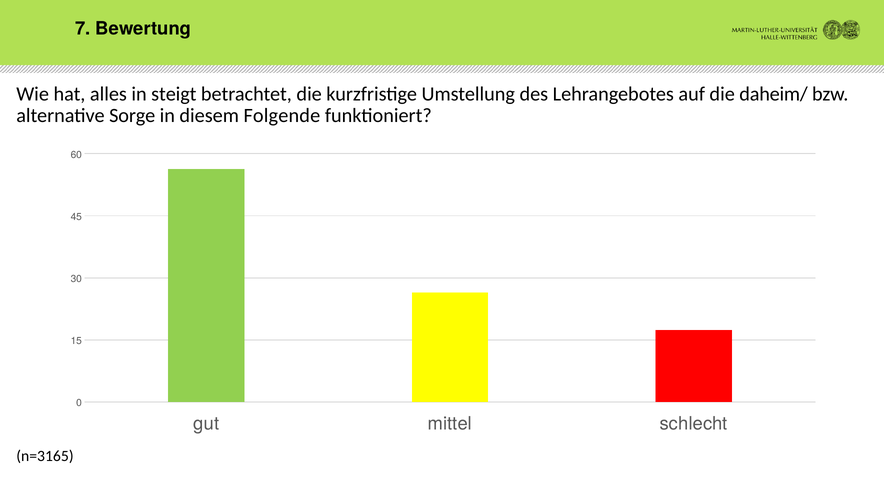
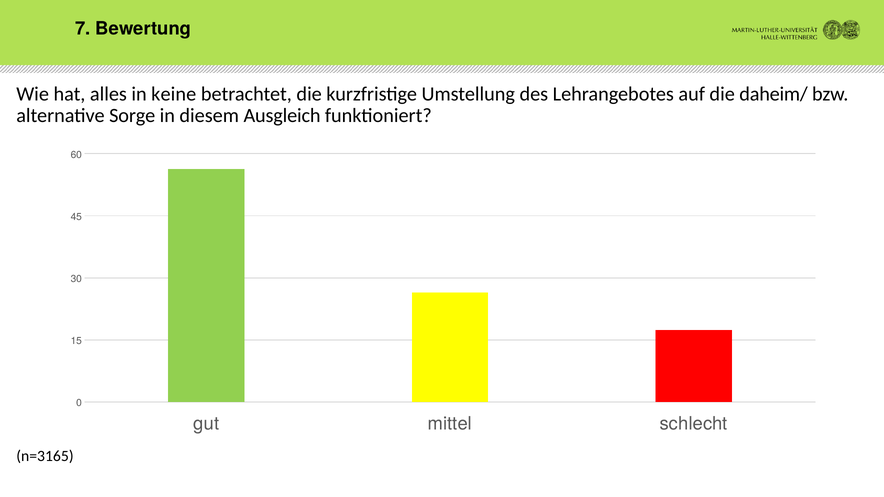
steigt: steigt -> keine
Folgende: Folgende -> Ausgleich
